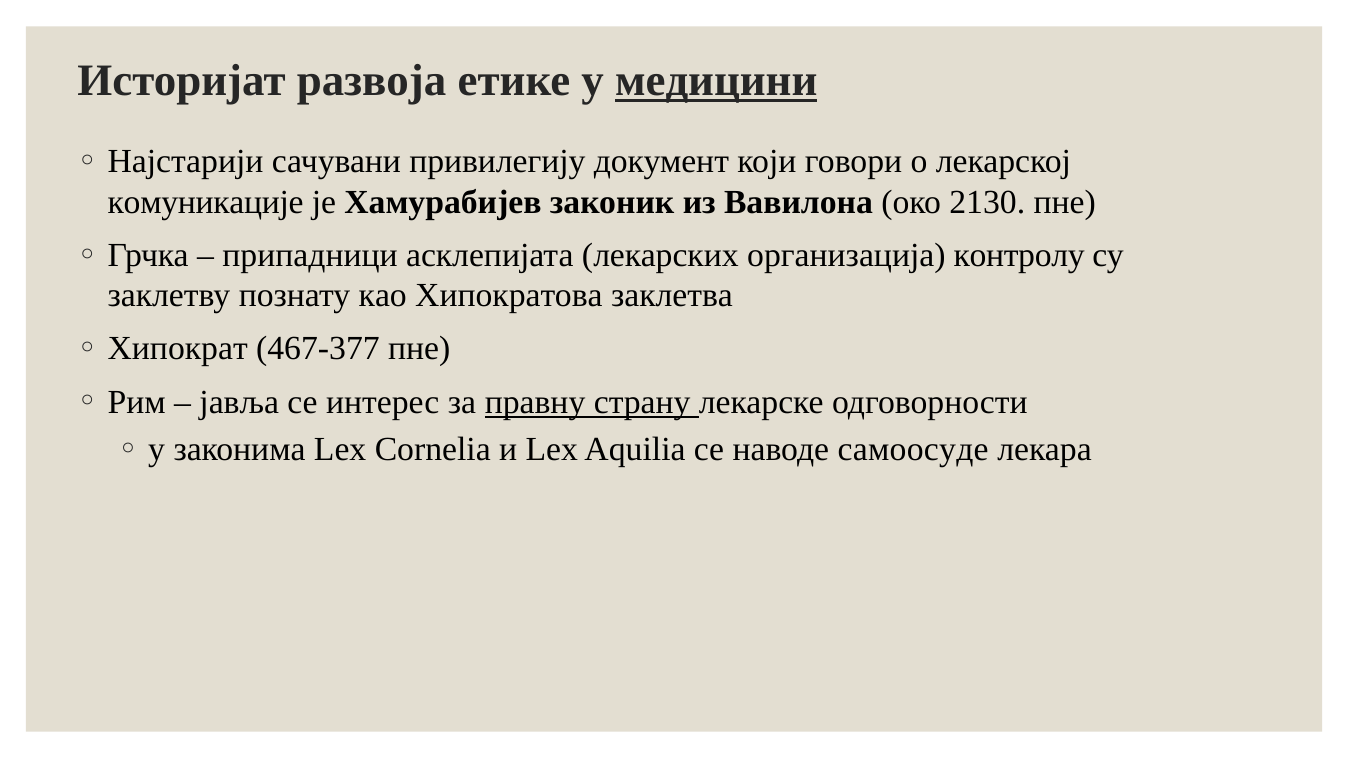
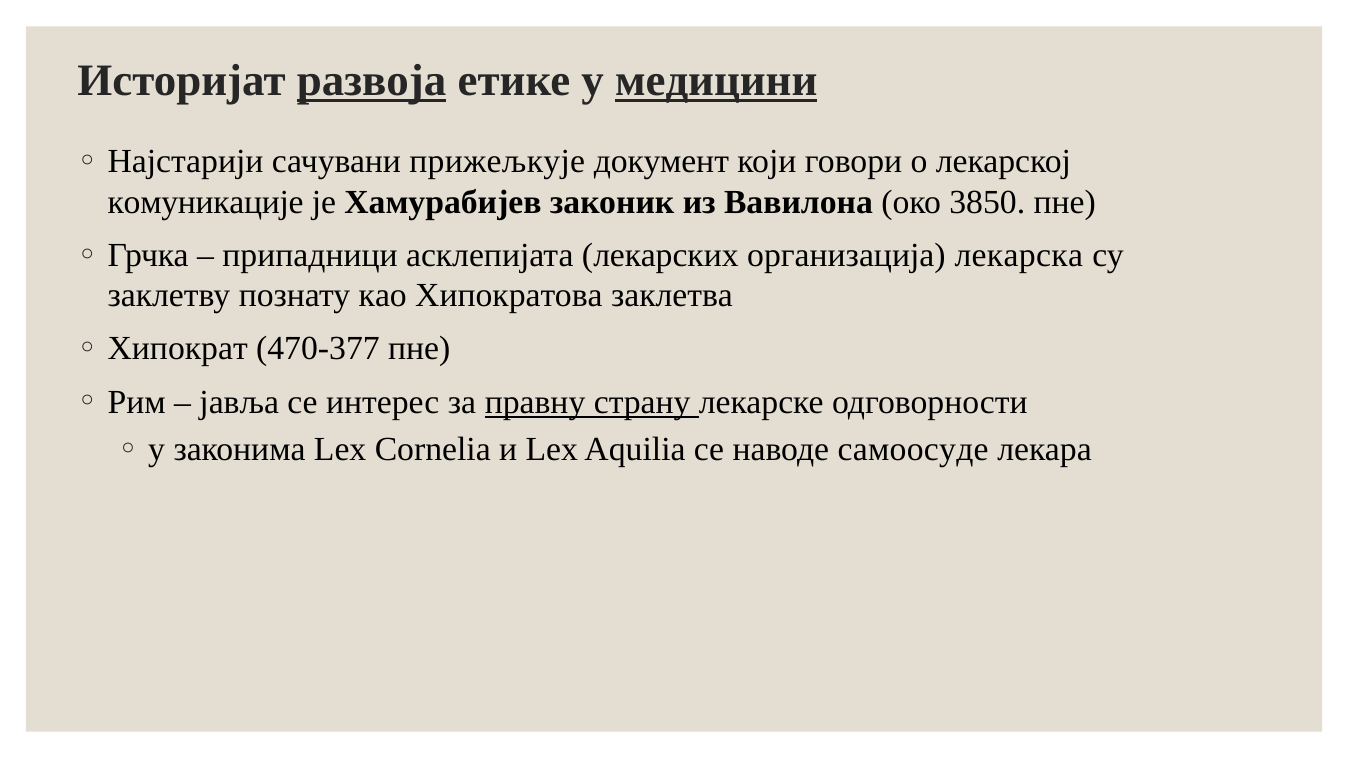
развоја underline: none -> present
привилегију: привилегију -> прижељкује
2130: 2130 -> 3850
контролу: контролу -> лекарска
467-377: 467-377 -> 470-377
